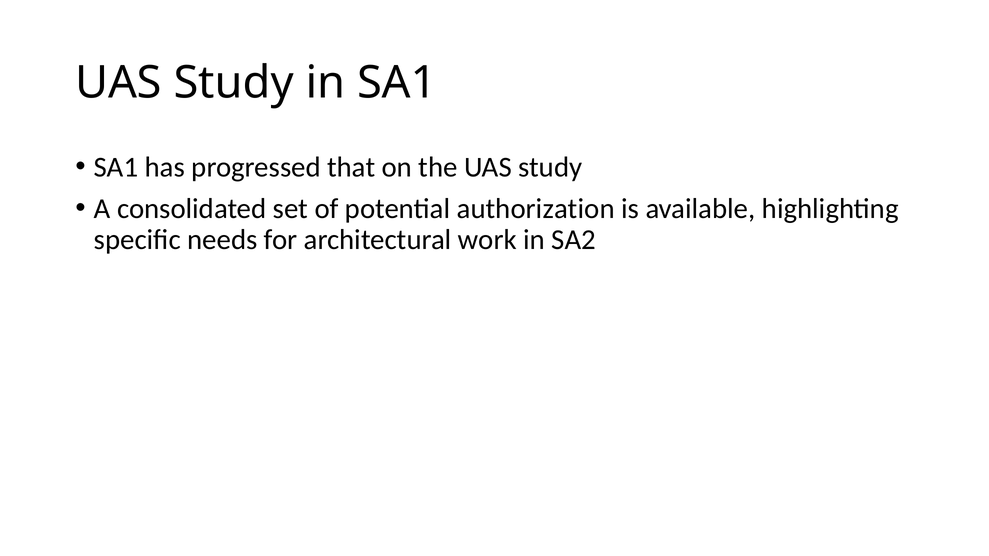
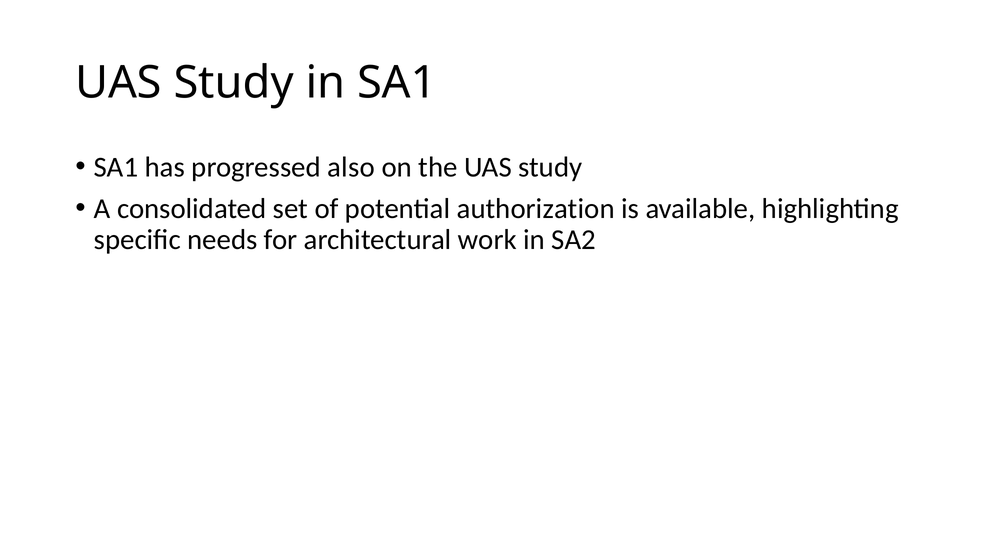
that: that -> also
